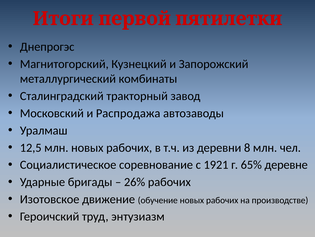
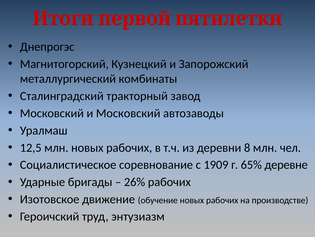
и Распродажа: Распродажа -> Московский
1921: 1921 -> 1909
